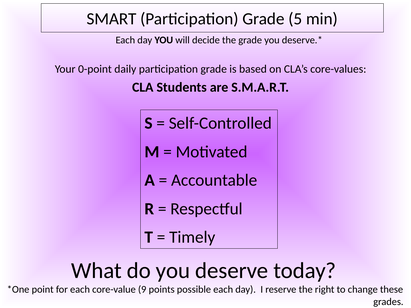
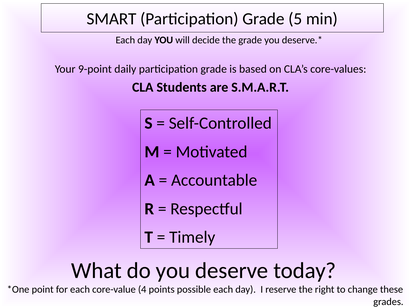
0-point: 0-point -> 9-point
9: 9 -> 4
